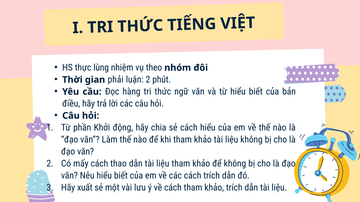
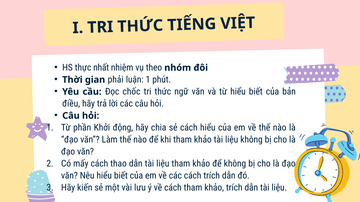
lùng: lùng -> nhất
luận 2: 2 -> 1
hàng: hàng -> chốc
xuất: xuất -> kiến
